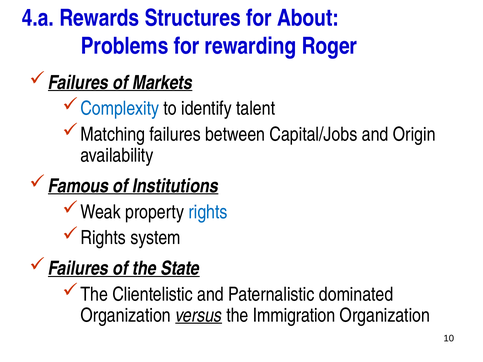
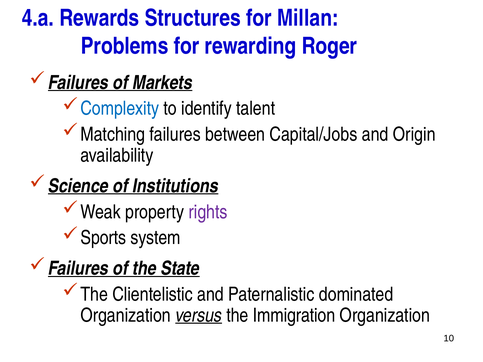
About: About -> Millan
Famous: Famous -> Science
rights at (208, 212) colour: blue -> purple
Rights at (103, 238): Rights -> Sports
